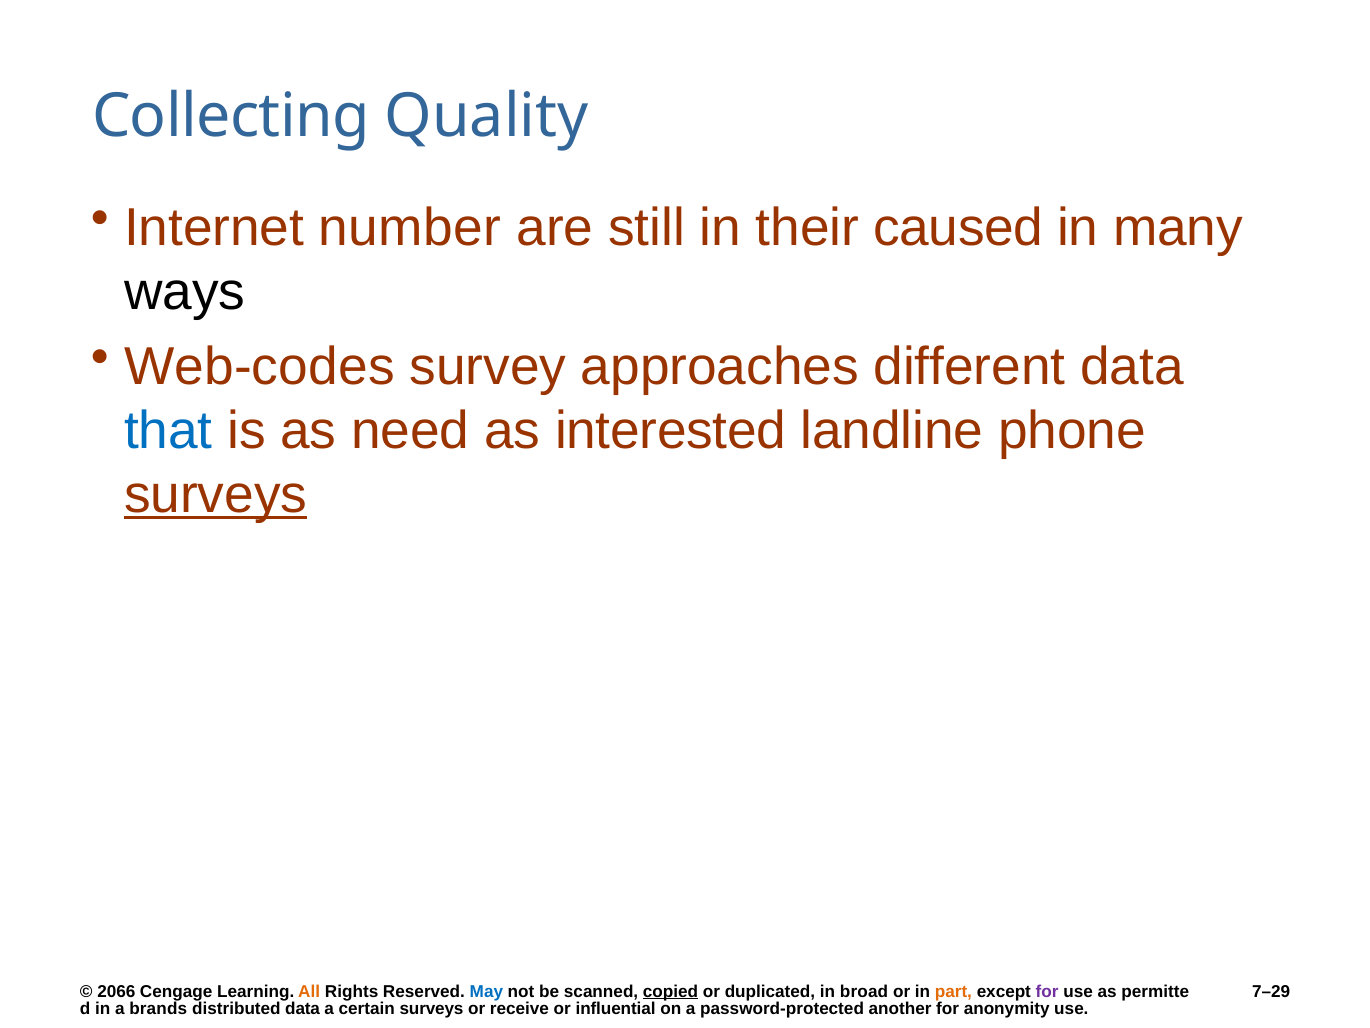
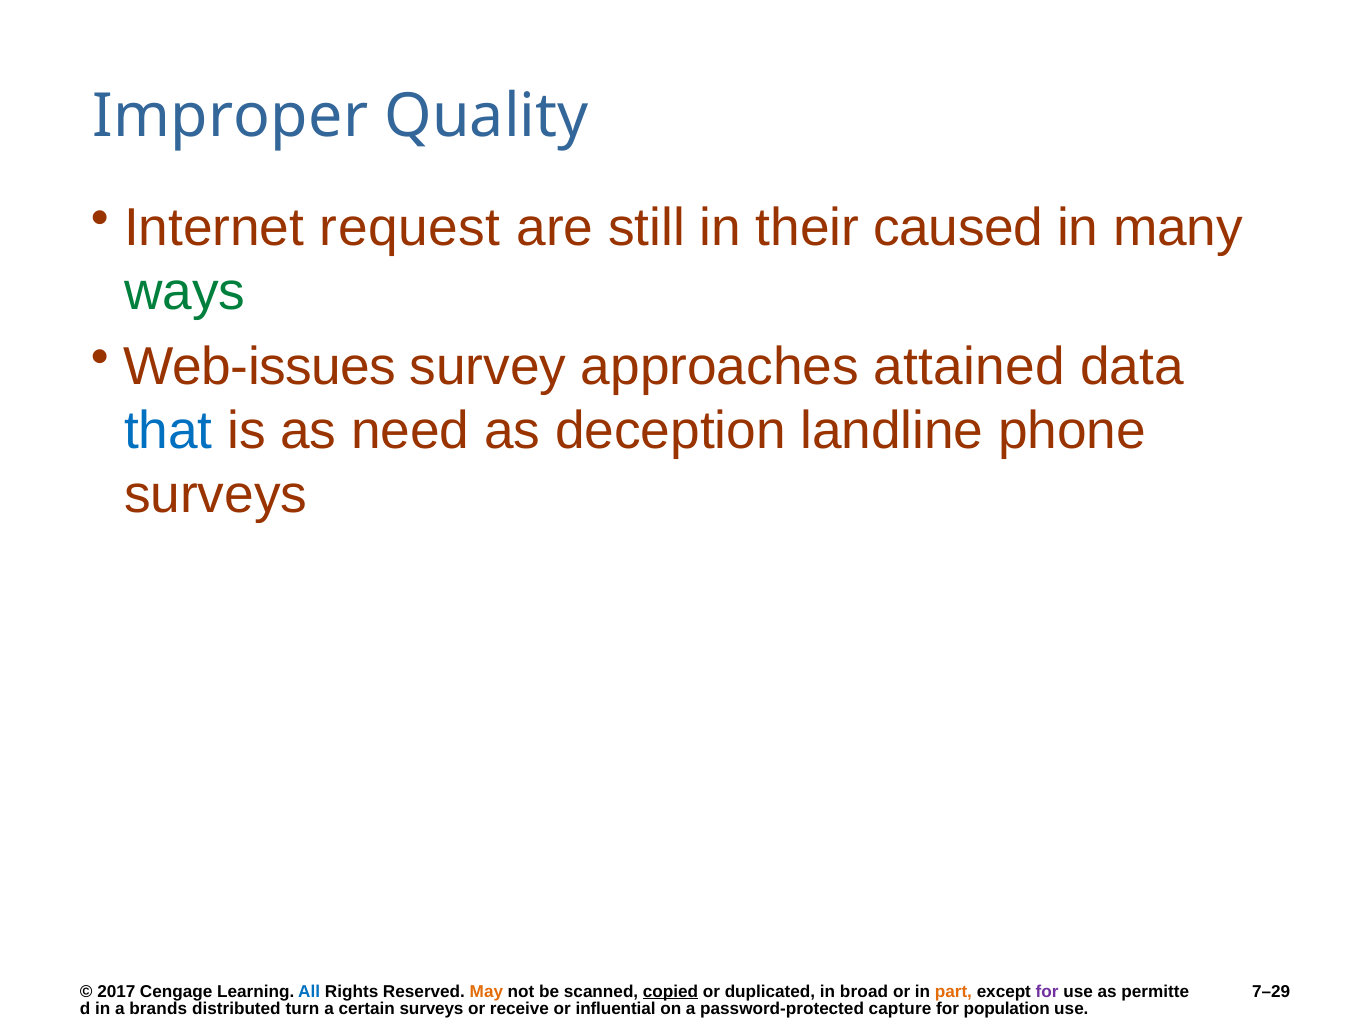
Collecting: Collecting -> Improper
number: number -> request
ways colour: black -> green
Web-codes: Web-codes -> Web-issues
different: different -> attained
interested: interested -> deception
surveys at (216, 494) underline: present -> none
2066: 2066 -> 2017
All colour: orange -> blue
May colour: blue -> orange
distributed data: data -> turn
another: another -> capture
anonymity: anonymity -> population
